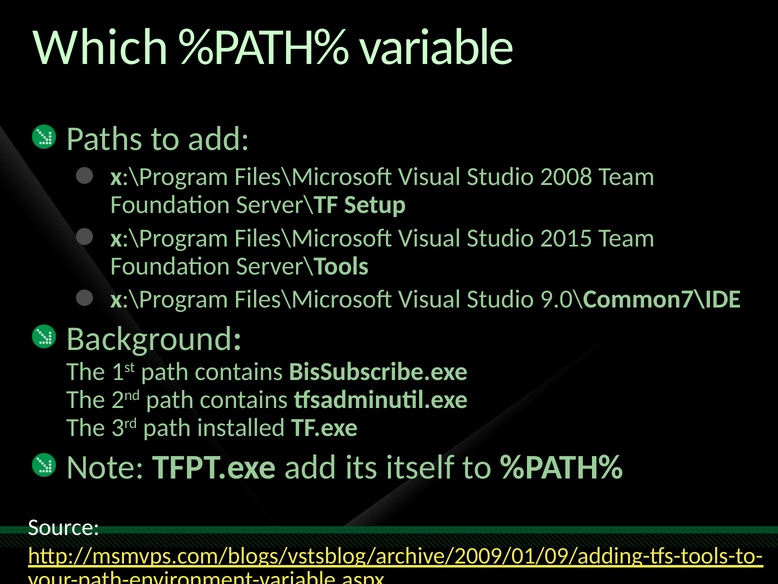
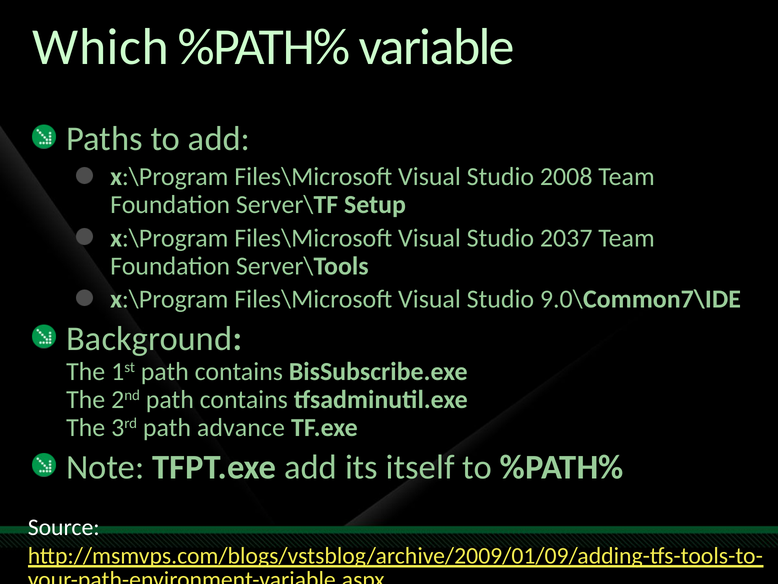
2015: 2015 -> 2037
installed: installed -> advance
